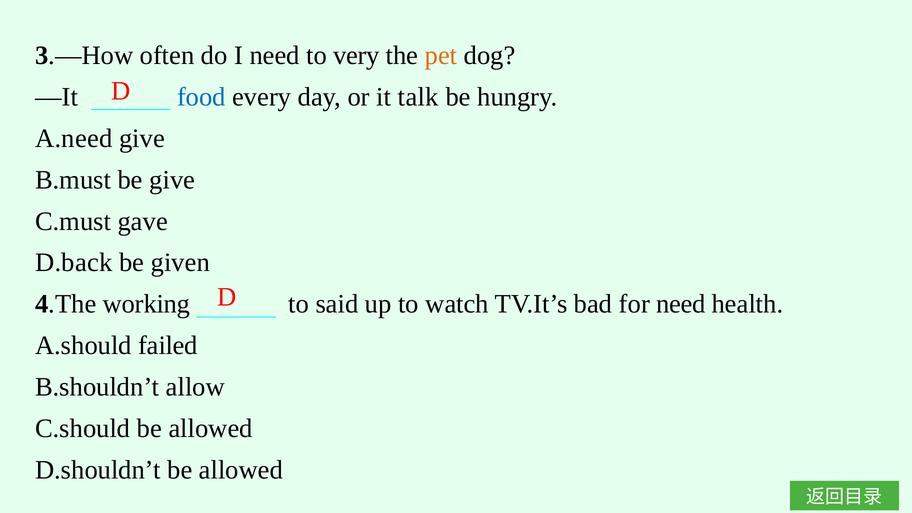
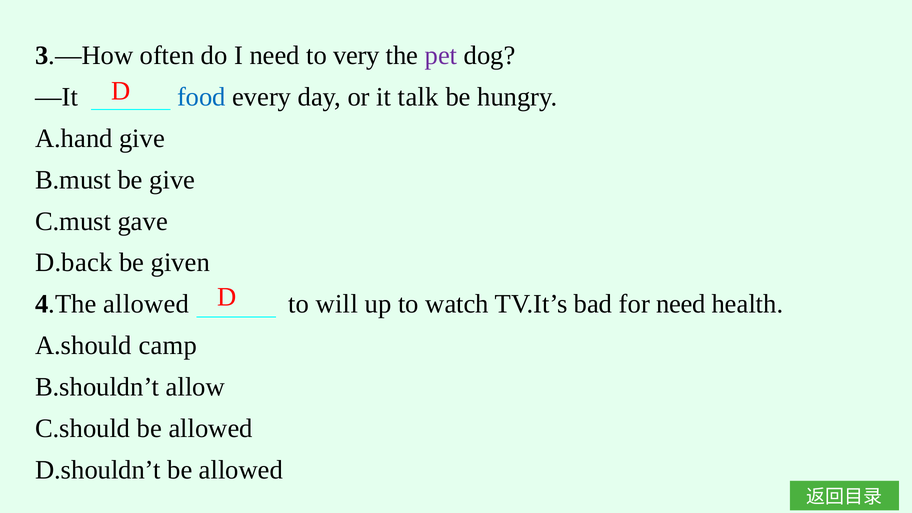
pet colour: orange -> purple
A.need: A.need -> A.hand
4.The working: working -> allowed
said: said -> will
failed: failed -> camp
